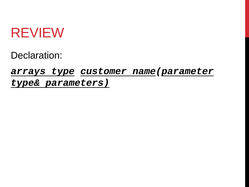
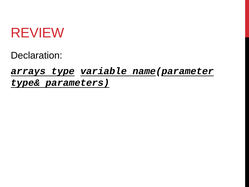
customer: customer -> variable
